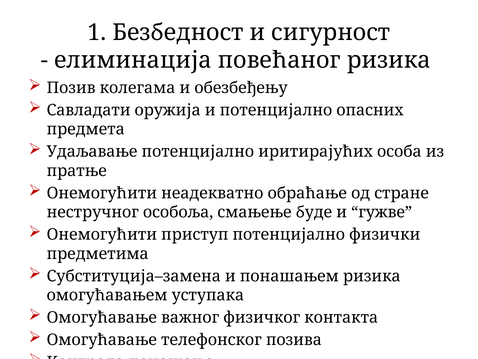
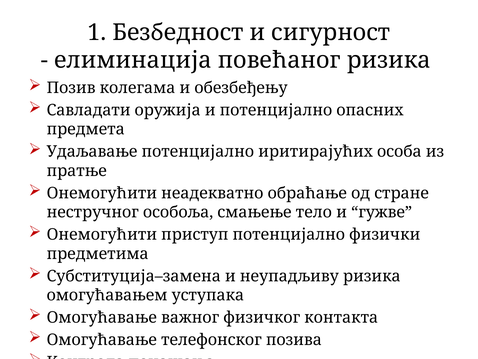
буде: буде -> тело
понашањем: понашањем -> неупадљиву
